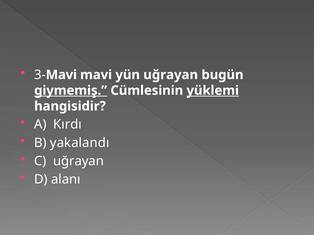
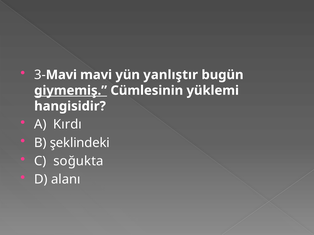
yün uğrayan: uğrayan -> yanlıştır
yüklemi underline: present -> none
yakalandı: yakalandı -> şeklindeki
C uğrayan: uğrayan -> soğukta
